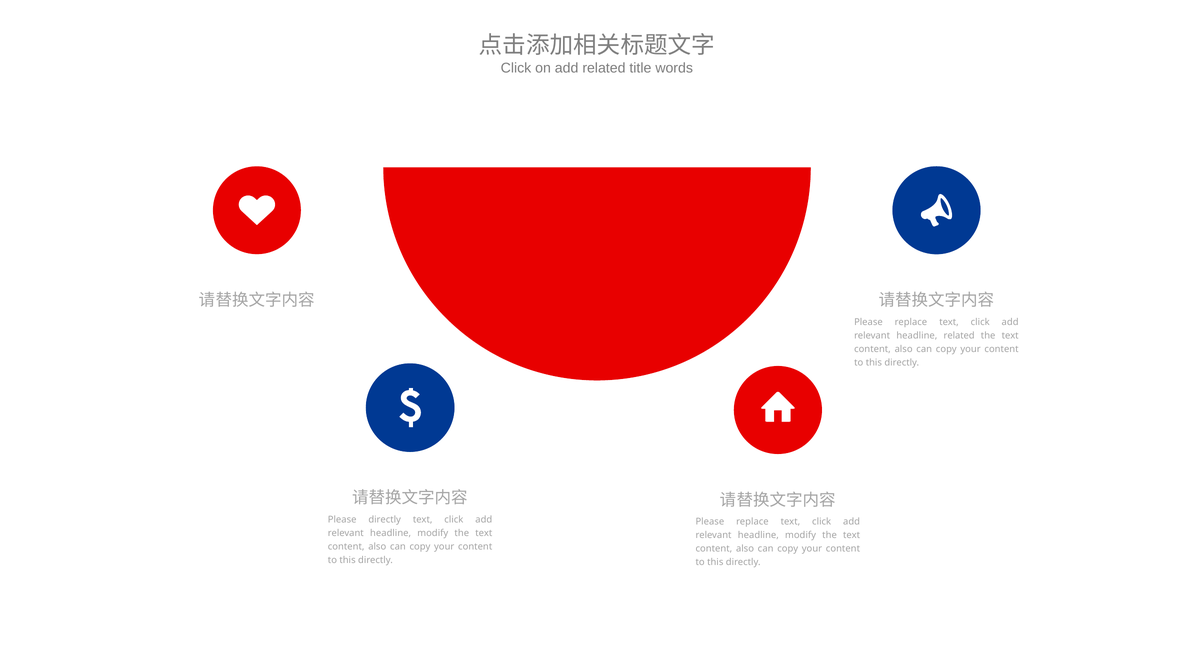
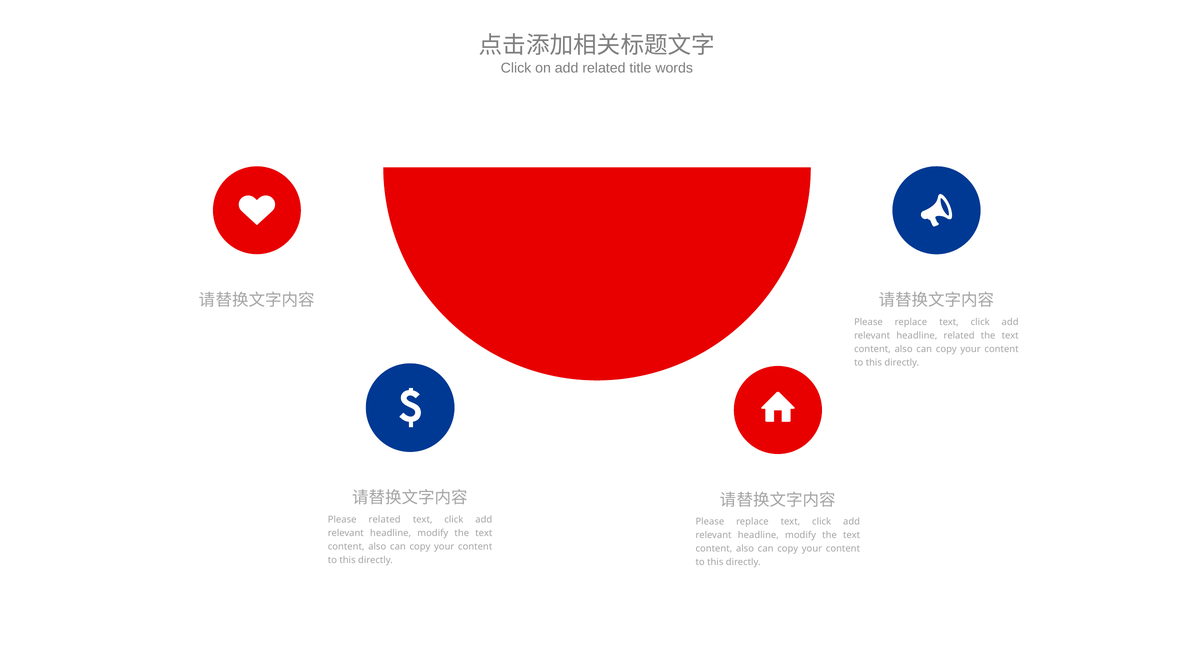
Please directly: directly -> related
